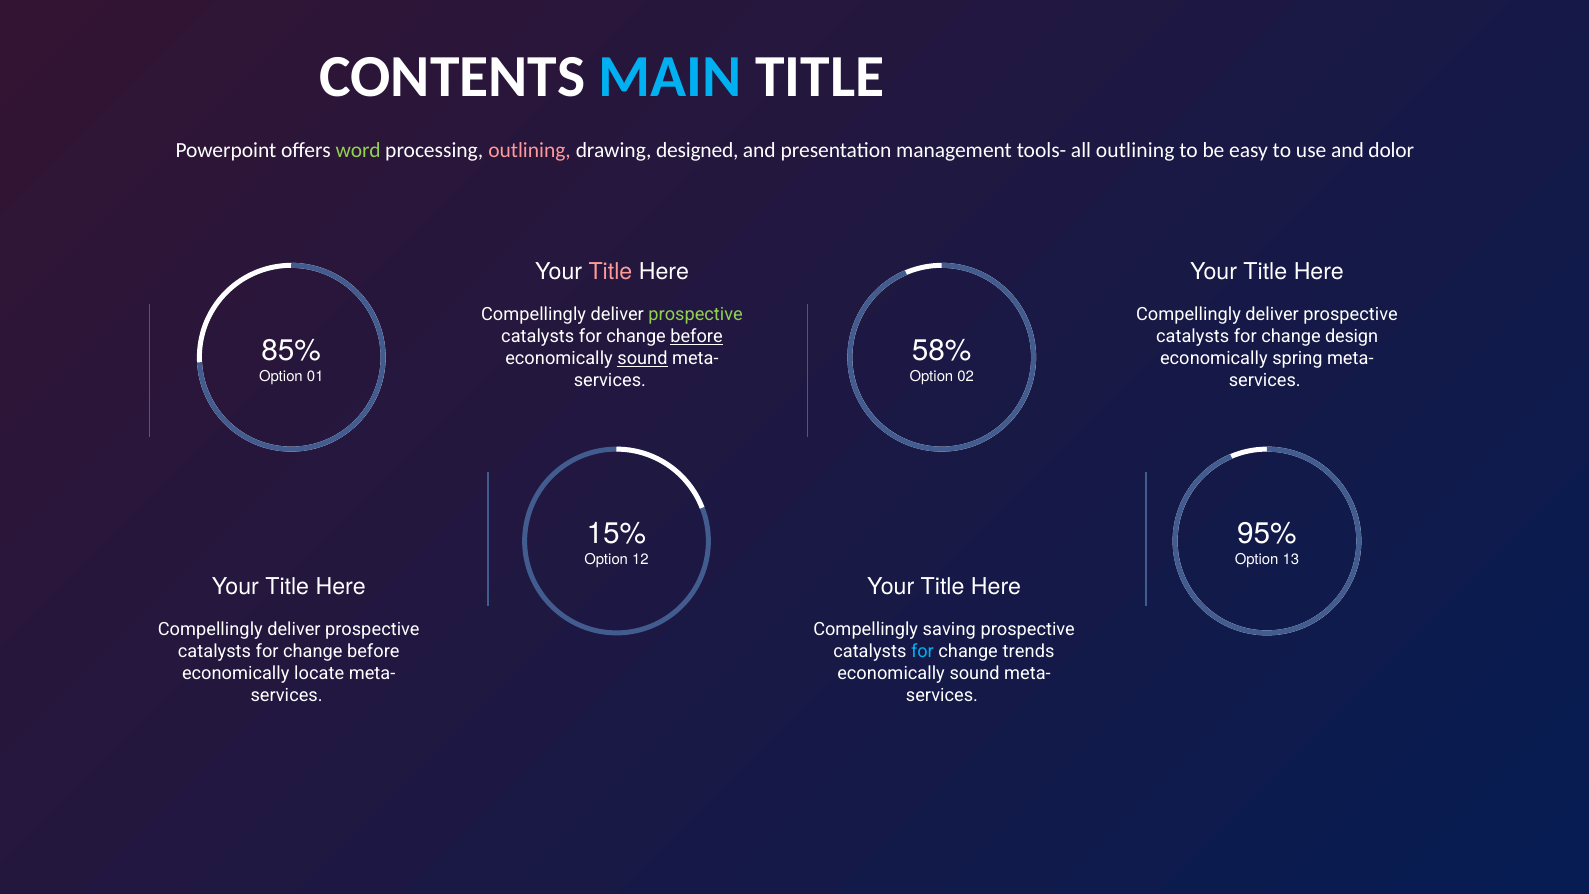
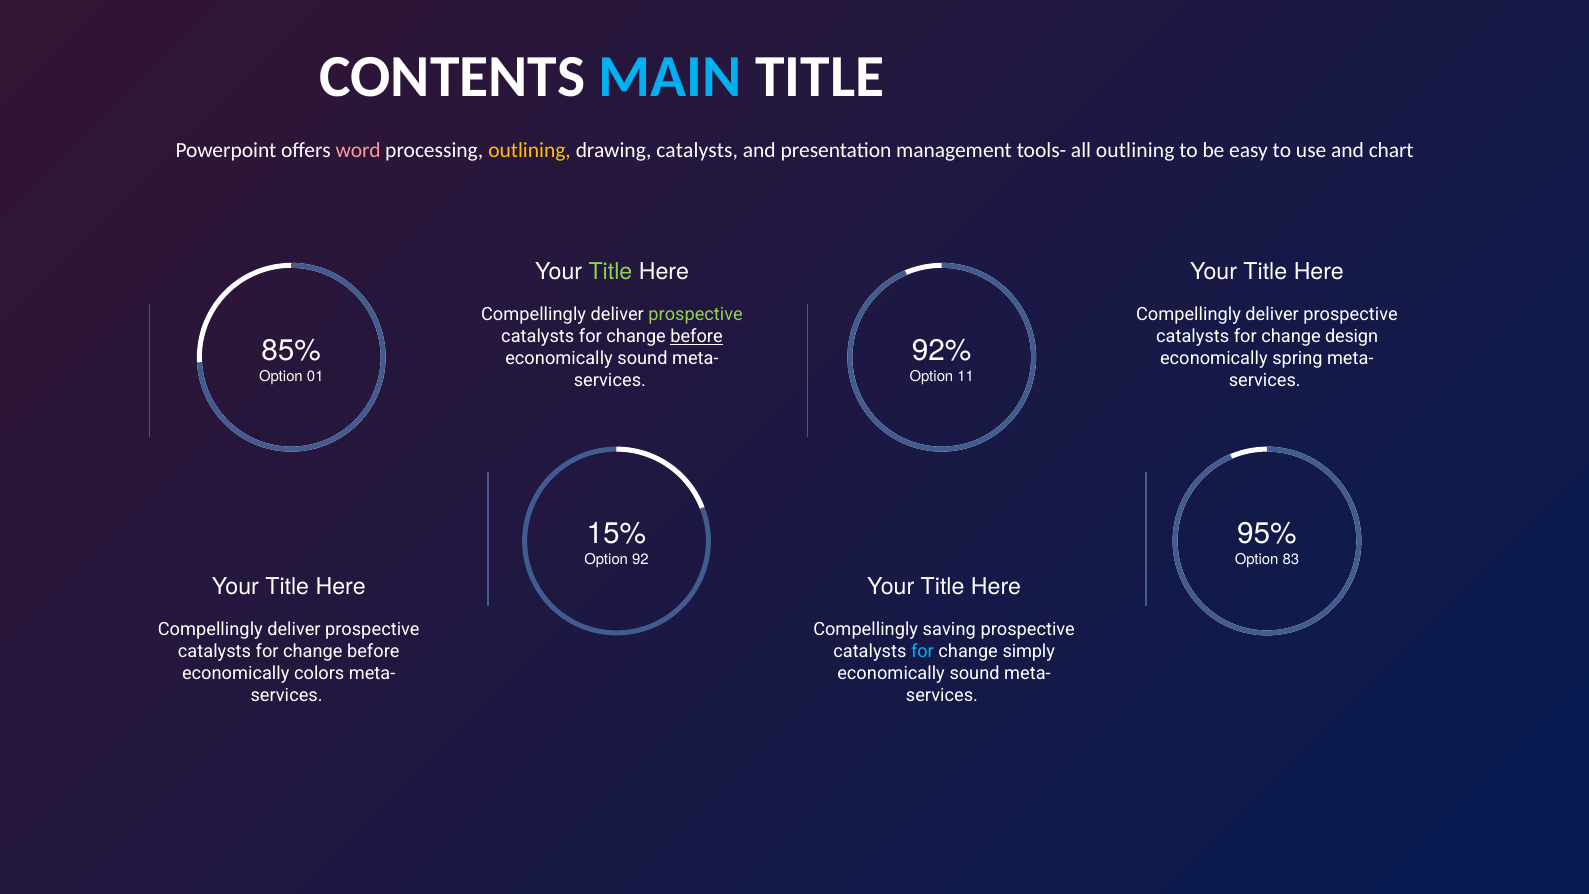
word colour: light green -> pink
outlining at (530, 151) colour: pink -> yellow
drawing designed: designed -> catalysts
dolor: dolor -> chart
Title at (610, 272) colour: pink -> light green
58%: 58% -> 92%
sound at (642, 358) underline: present -> none
02: 02 -> 11
12: 12 -> 92
13: 13 -> 83
trends: trends -> simply
locate: locate -> colors
